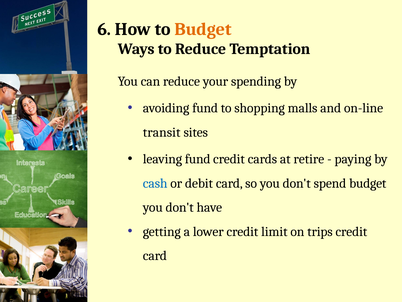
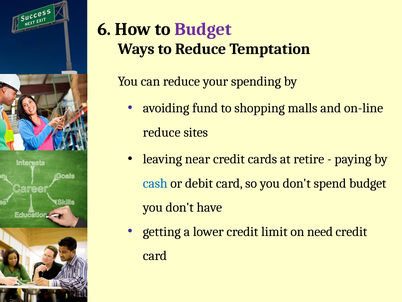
Budget at (203, 29) colour: orange -> purple
transit at (162, 132): transit -> reduce
leaving fund: fund -> near
trips: trips -> need
